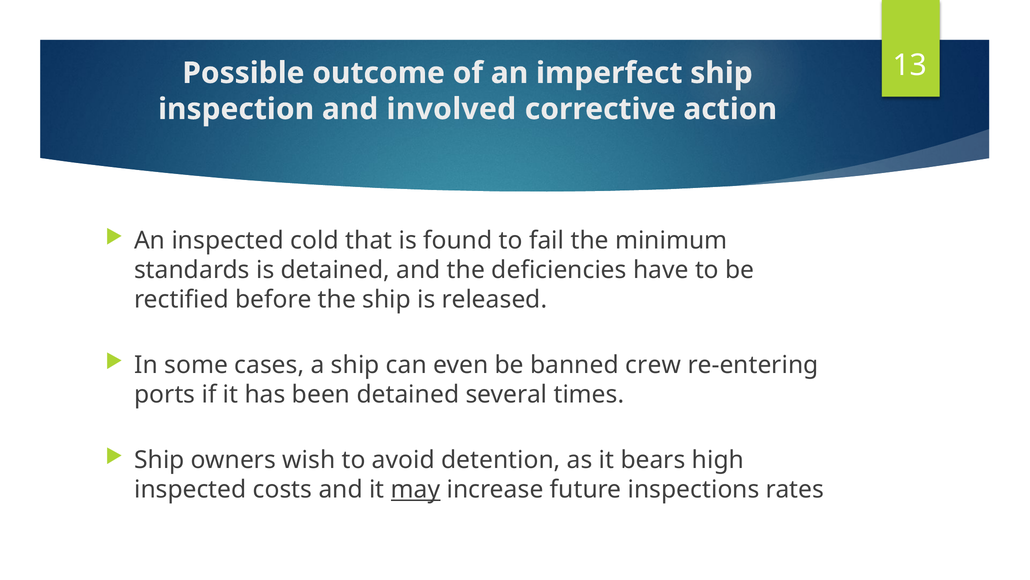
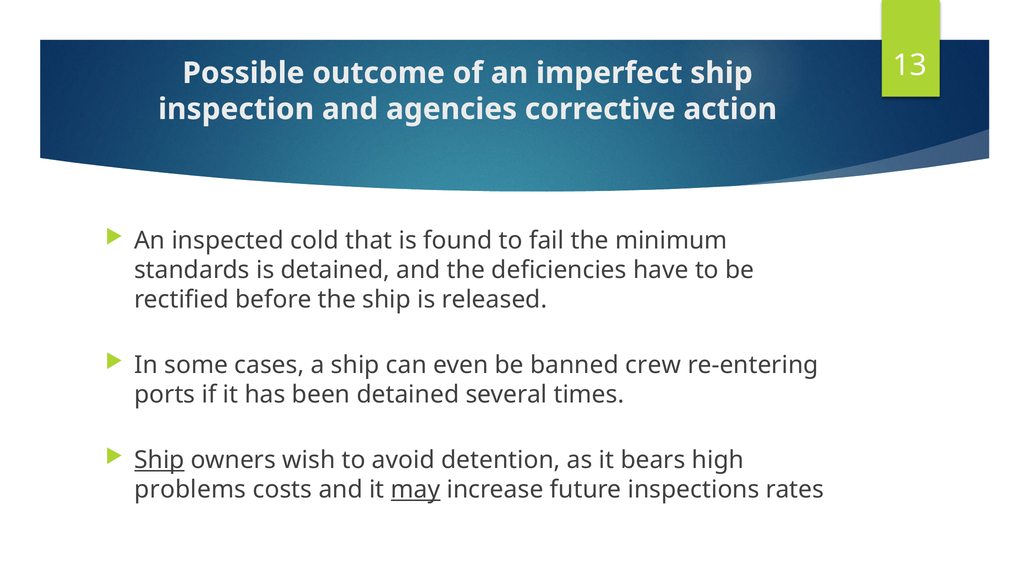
involved: involved -> agencies
Ship at (159, 460) underline: none -> present
inspected at (190, 489): inspected -> problems
